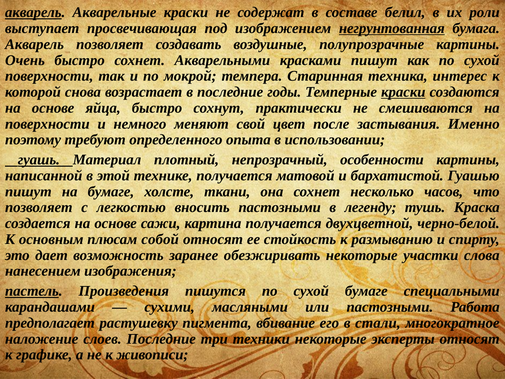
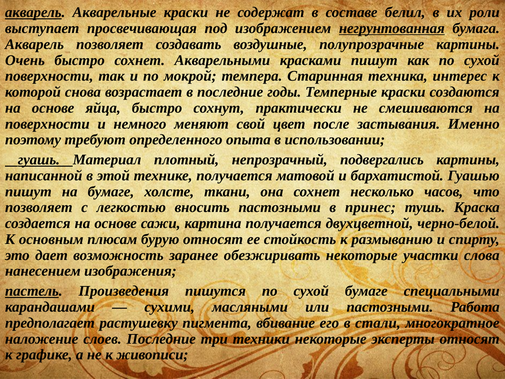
краски at (403, 92) underline: present -> none
особенности: особенности -> подвергались
легенду: легенду -> принес
собой: собой -> бурую
